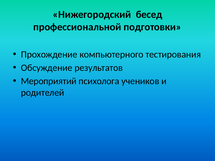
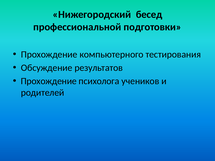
Мероприятий at (49, 81): Мероприятий -> Прохождение
